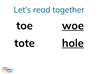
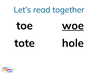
hole underline: present -> none
